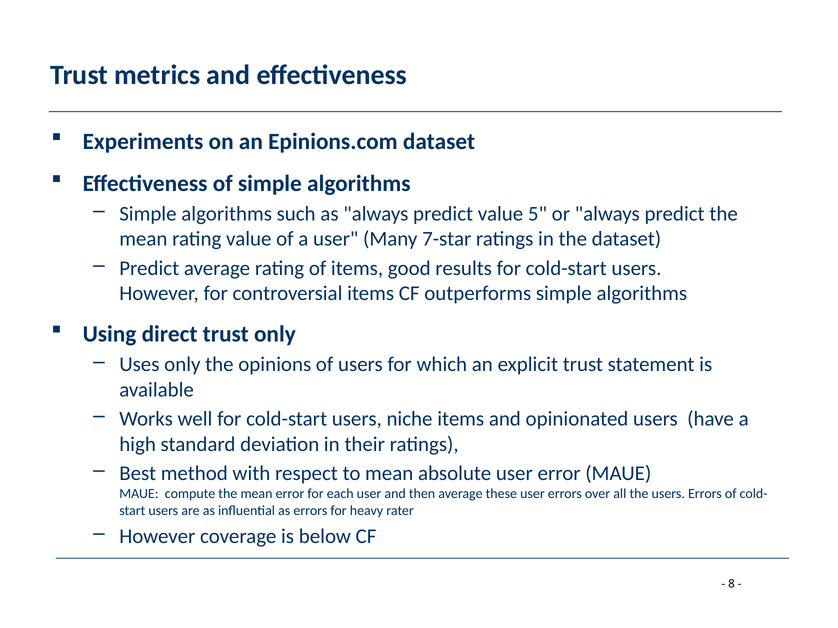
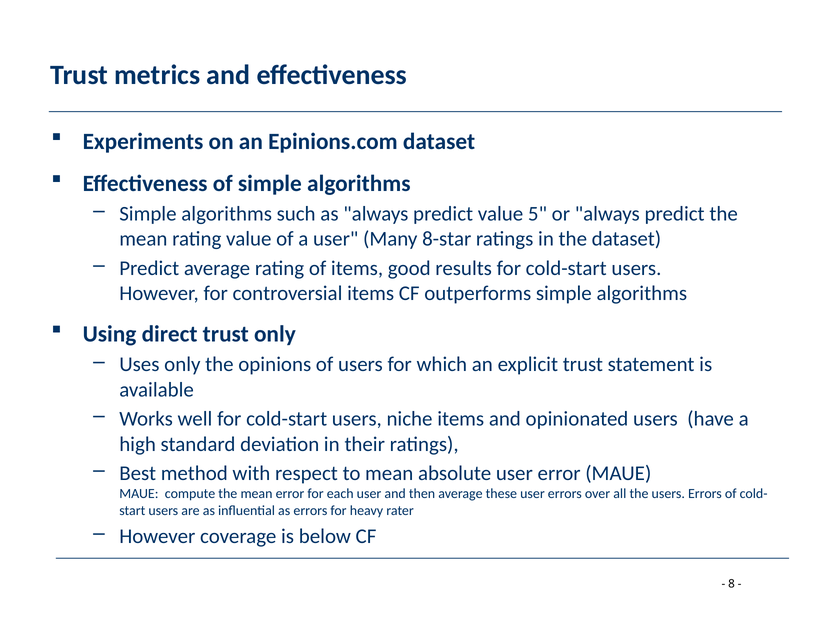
7-star: 7-star -> 8-star
